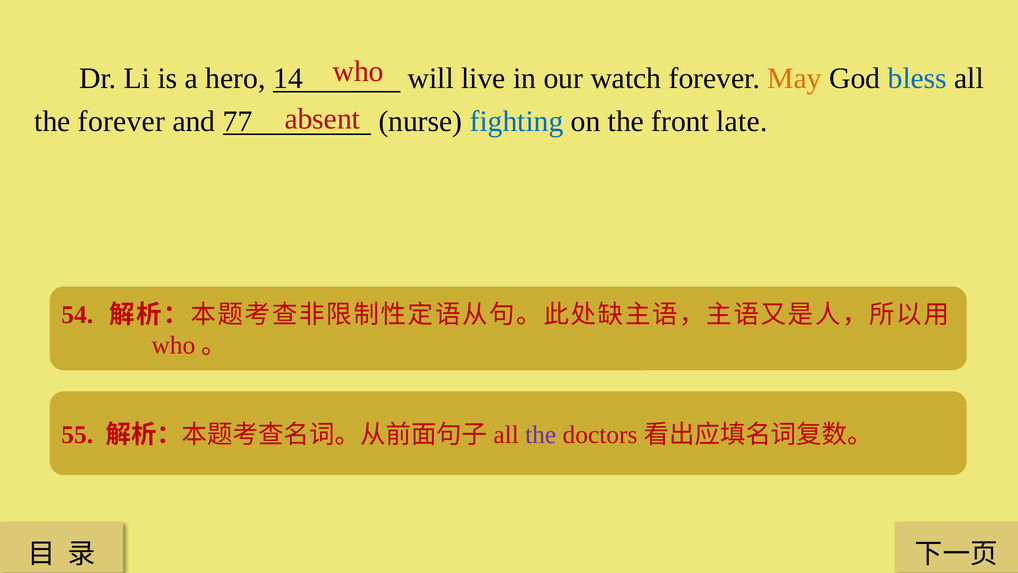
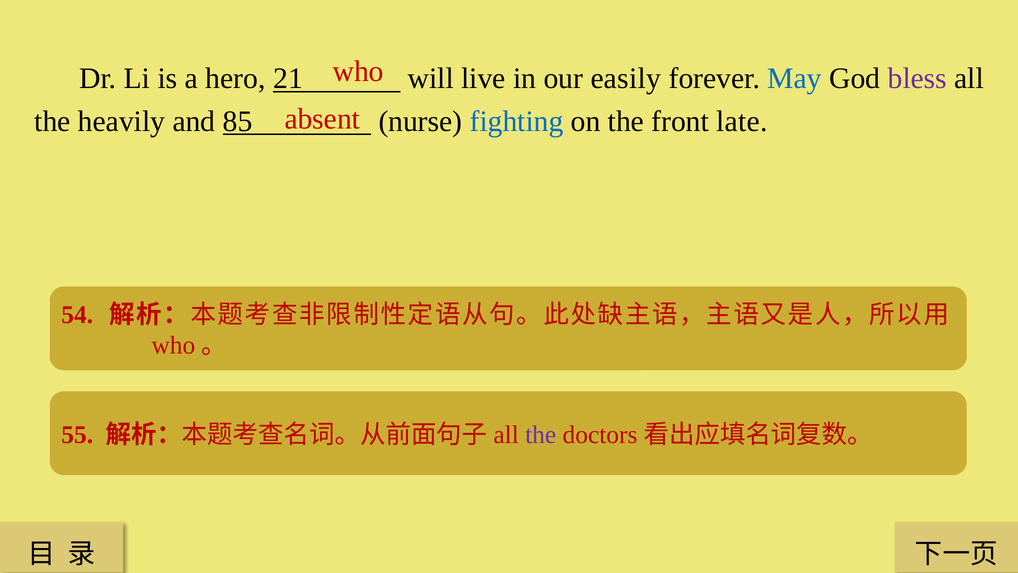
14: 14 -> 21
watch: watch -> easily
May colour: orange -> blue
bless colour: blue -> purple
the forever: forever -> heavily
77: 77 -> 85
